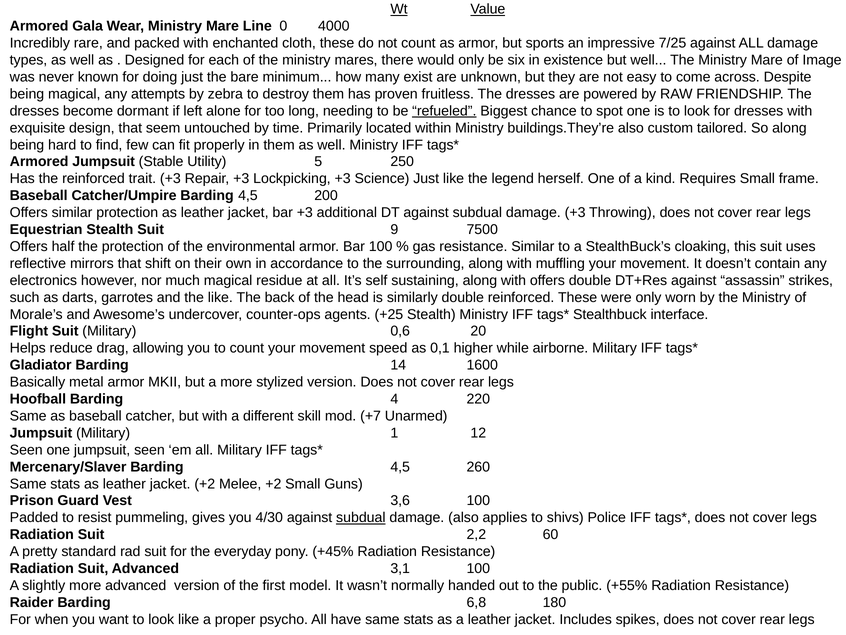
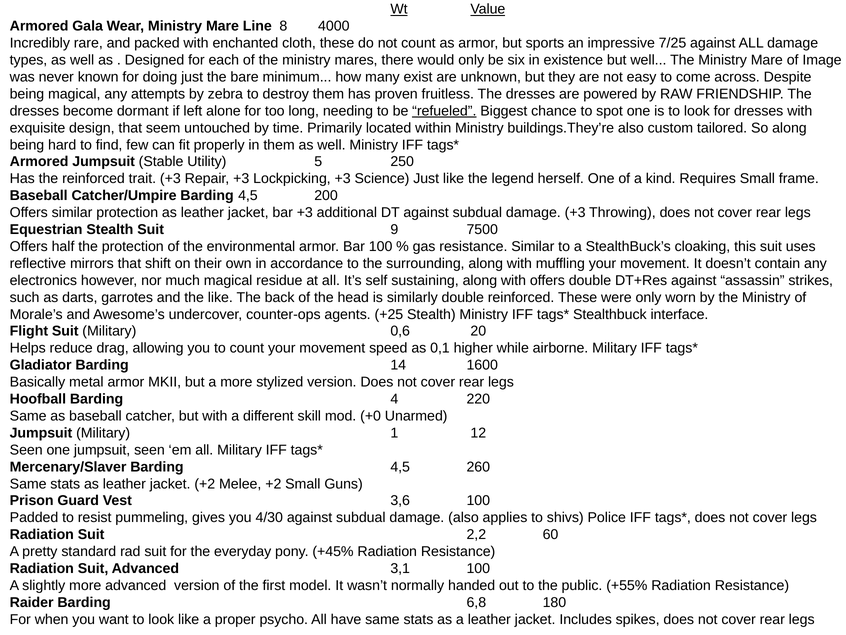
0: 0 -> 8
+7: +7 -> +0
subdual at (361, 517) underline: present -> none
